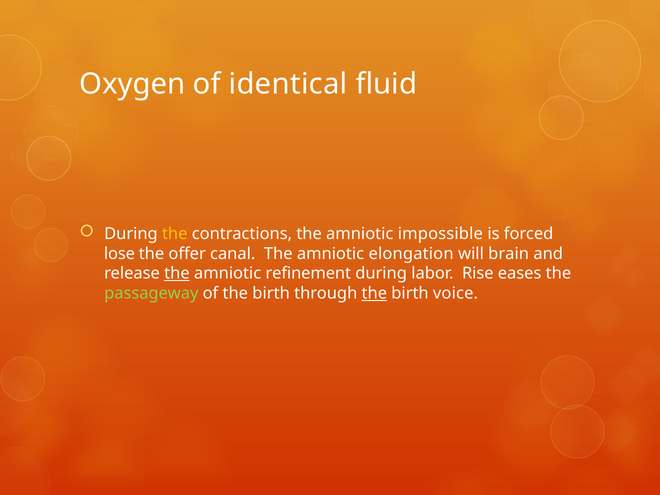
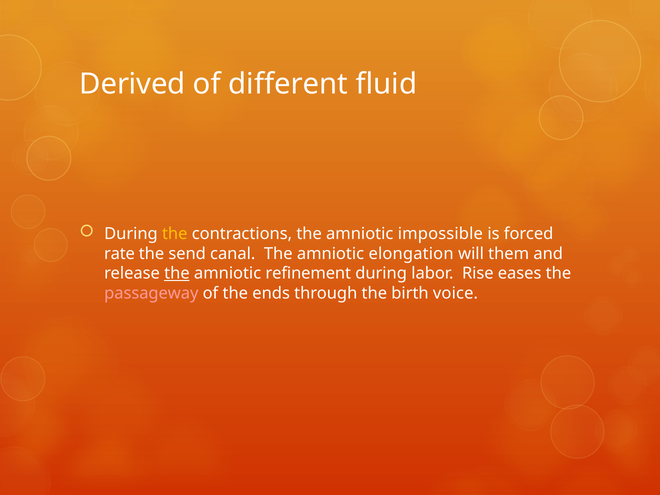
Oxygen: Oxygen -> Derived
identical: identical -> different
lose: lose -> rate
offer: offer -> send
brain: brain -> them
passageway colour: light green -> pink
of the birth: birth -> ends
the at (374, 293) underline: present -> none
